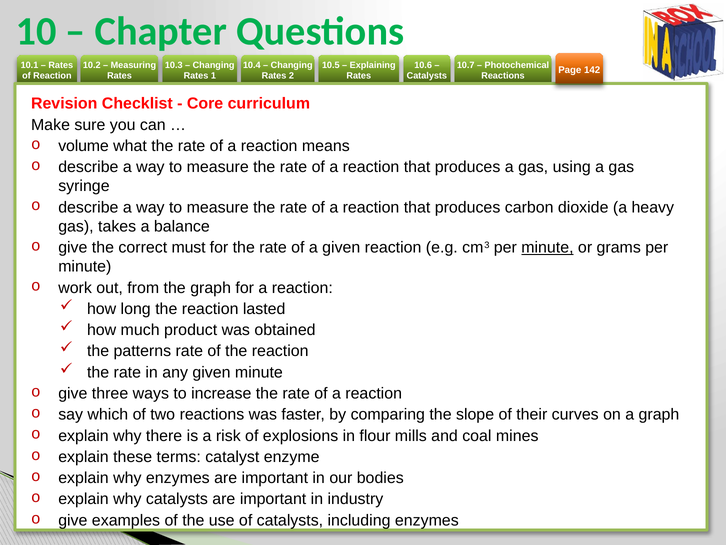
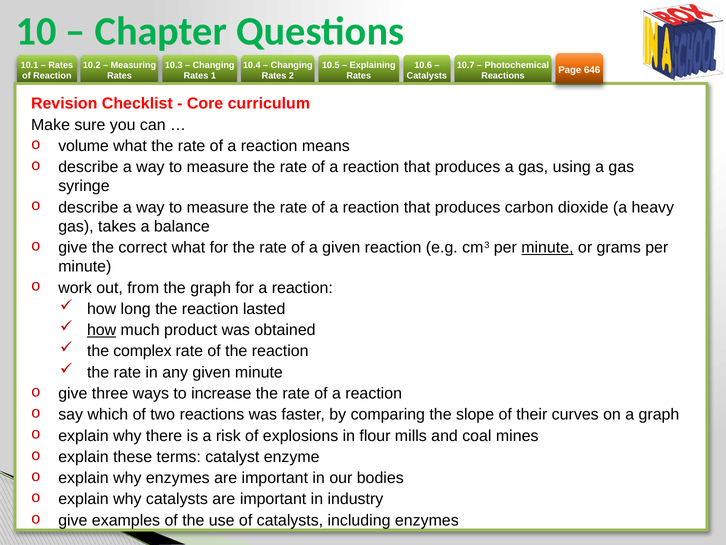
142: 142 -> 646
correct must: must -> what
how at (102, 330) underline: none -> present
patterns: patterns -> complex
